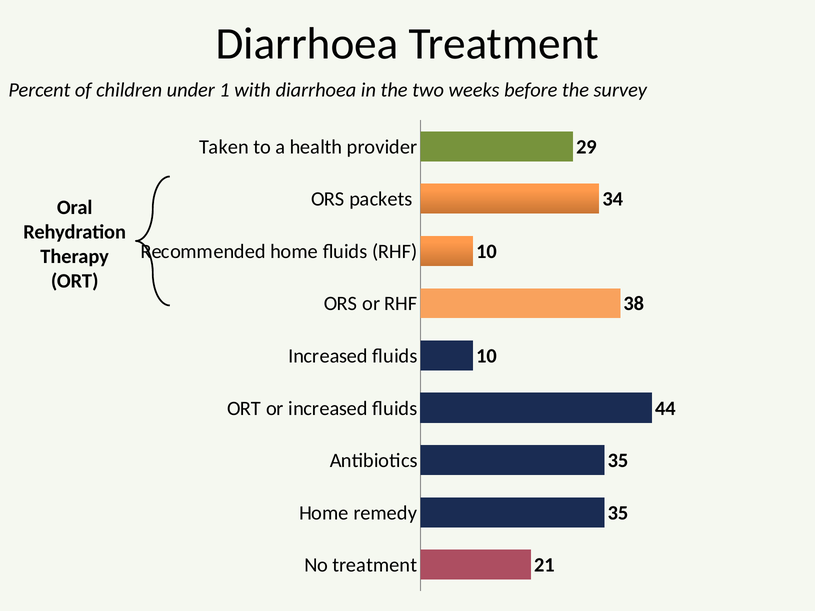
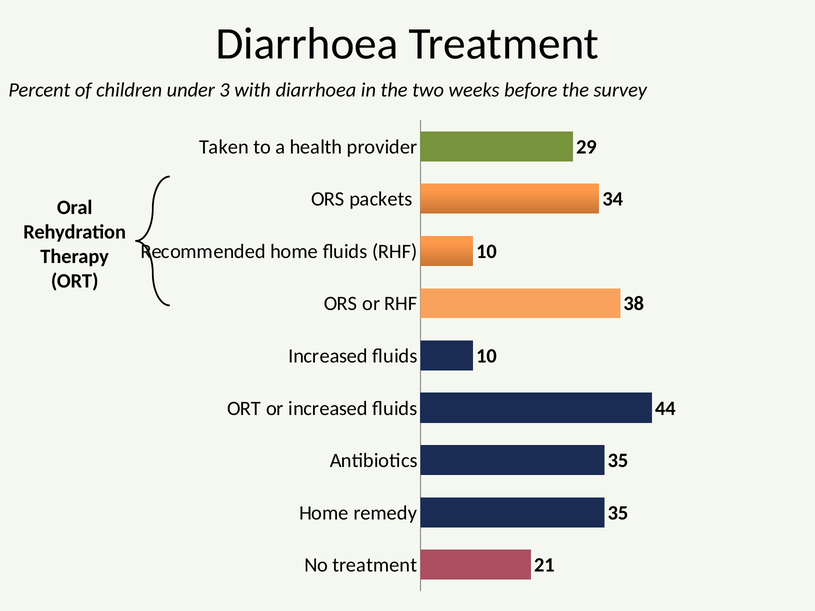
1: 1 -> 3
